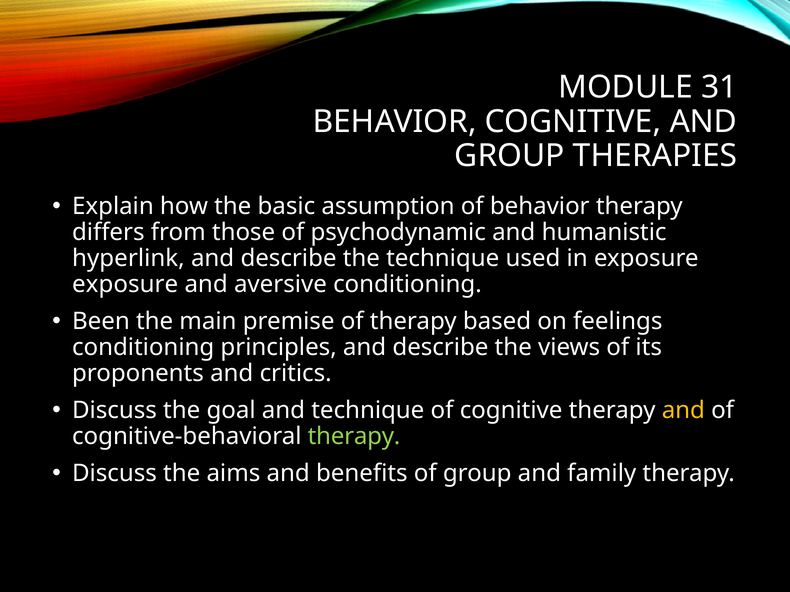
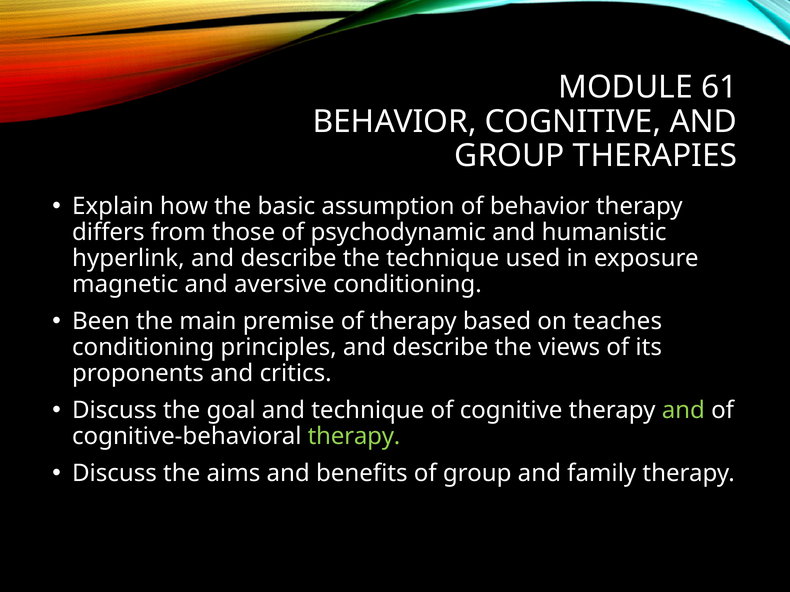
31: 31 -> 61
exposure at (125, 285): exposure -> magnetic
feelings: feelings -> teaches
and at (683, 411) colour: yellow -> light green
